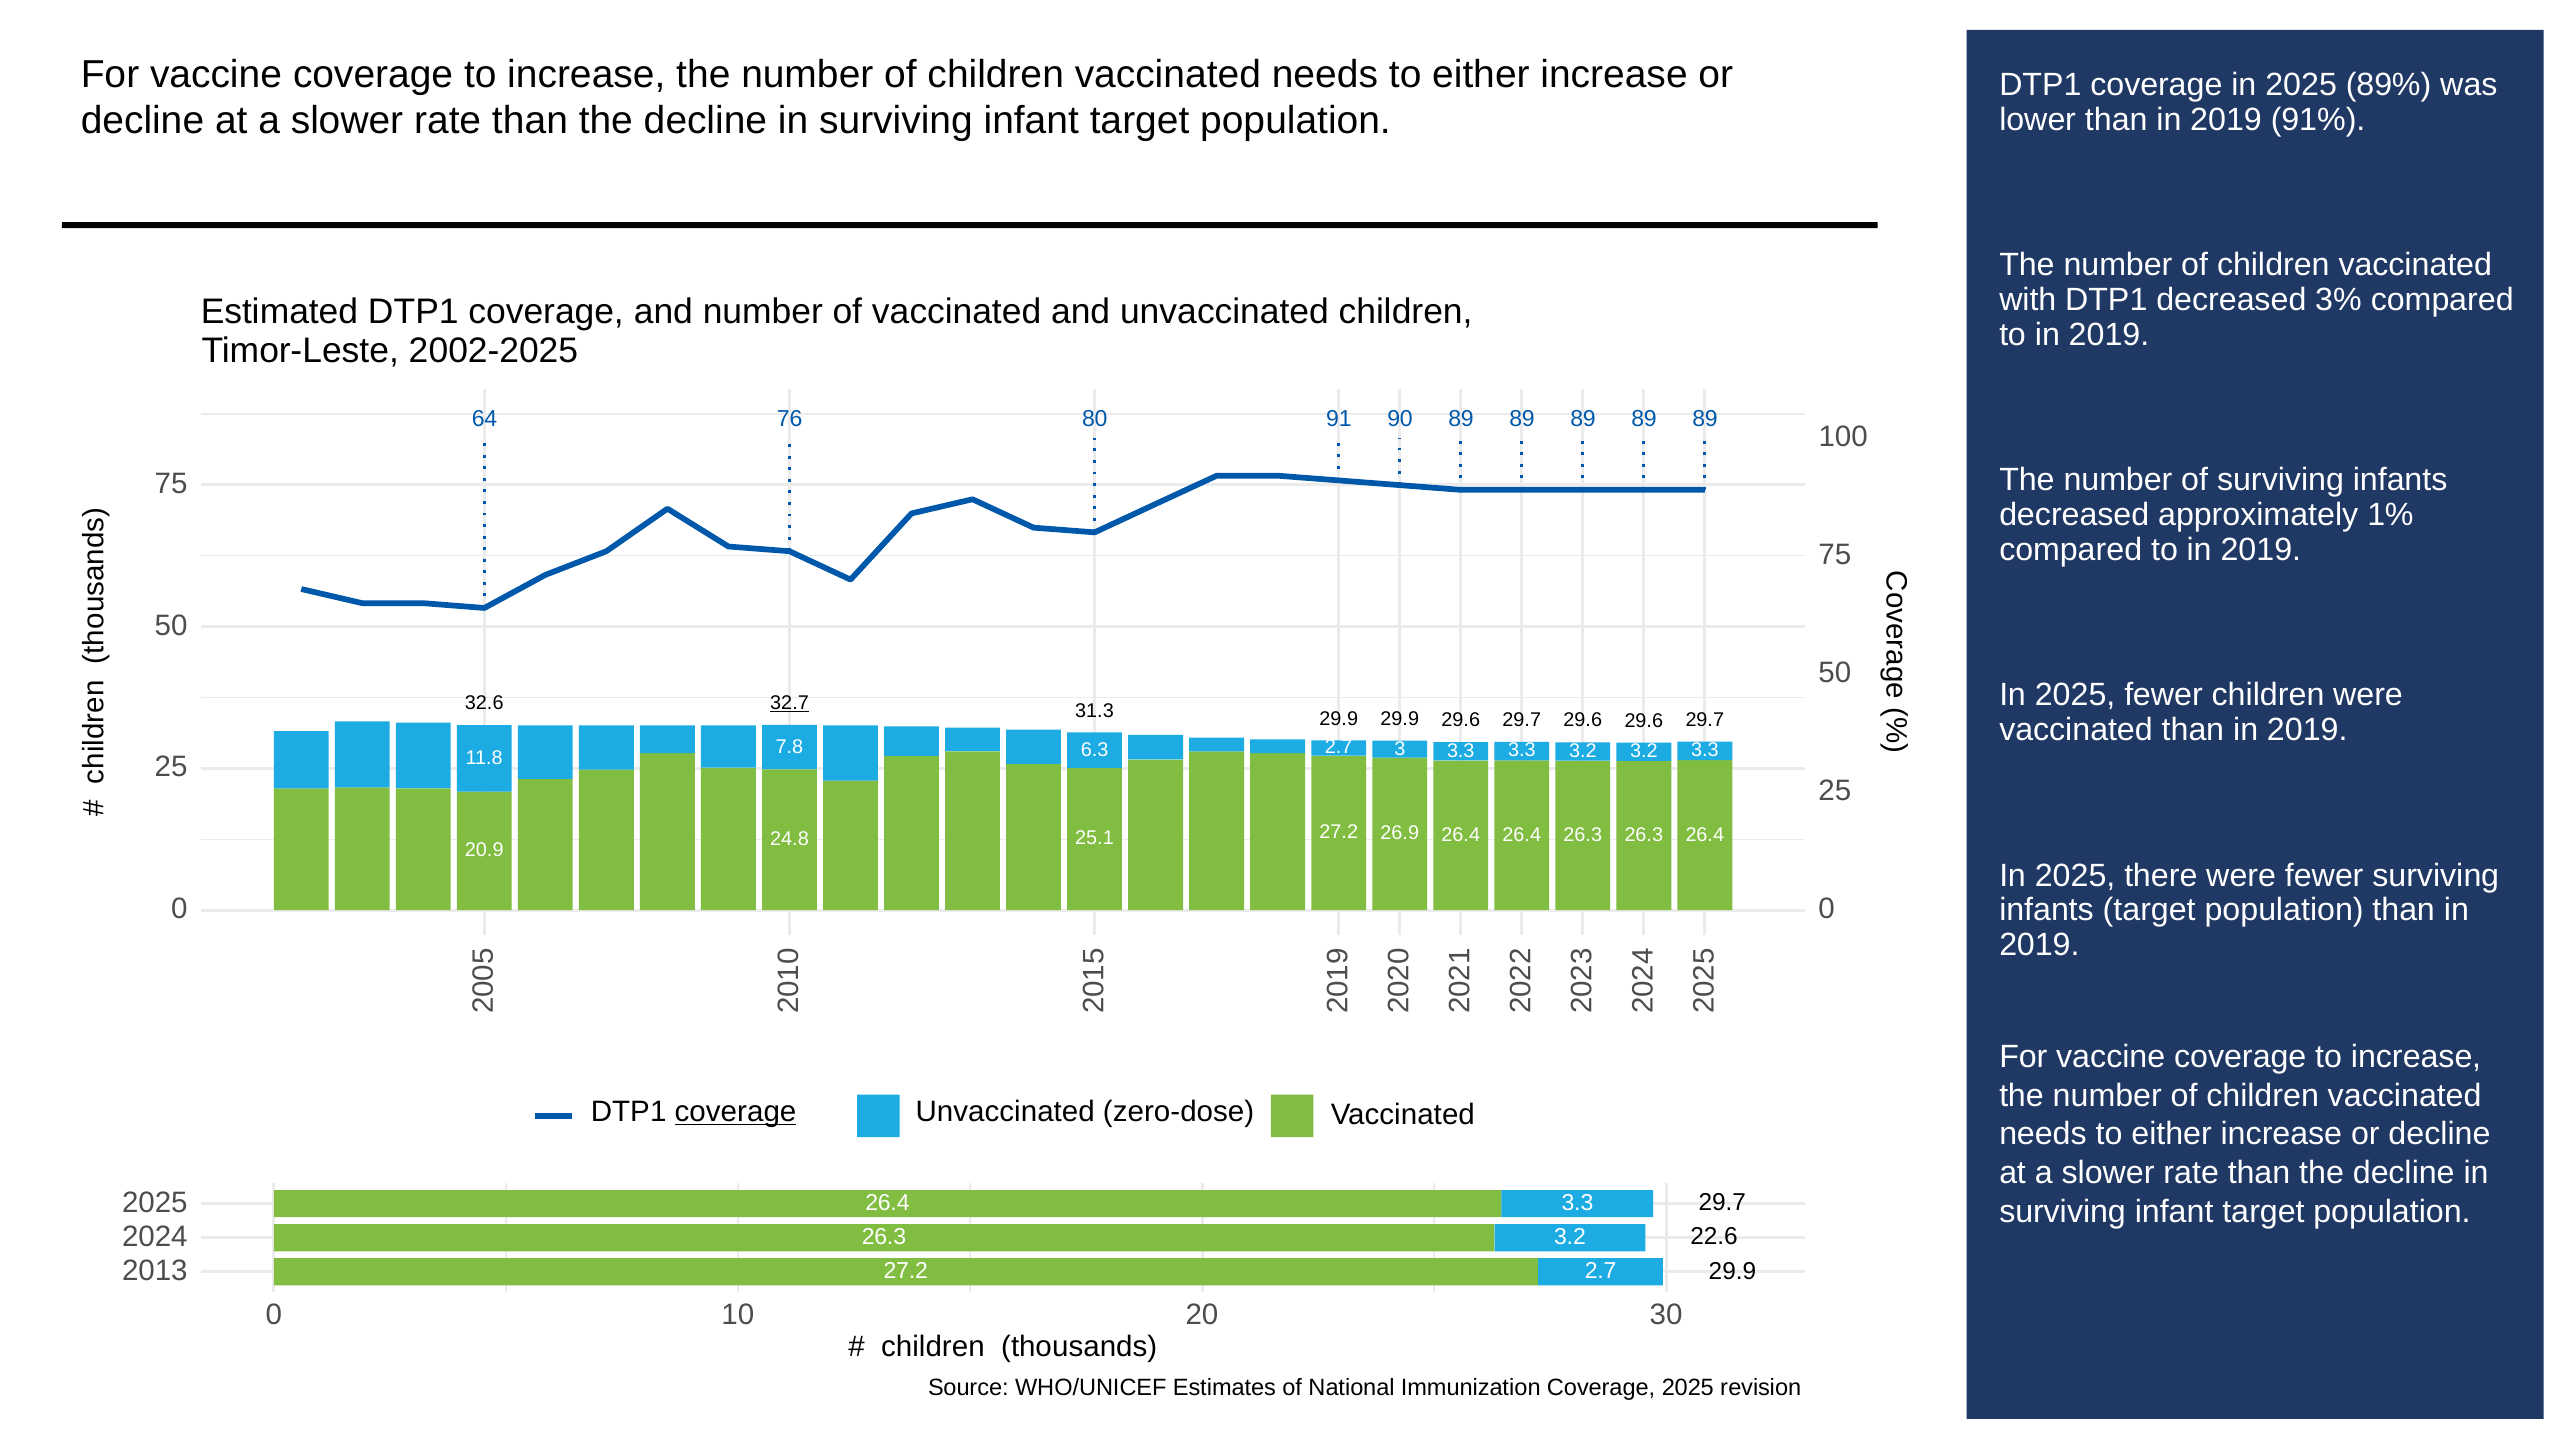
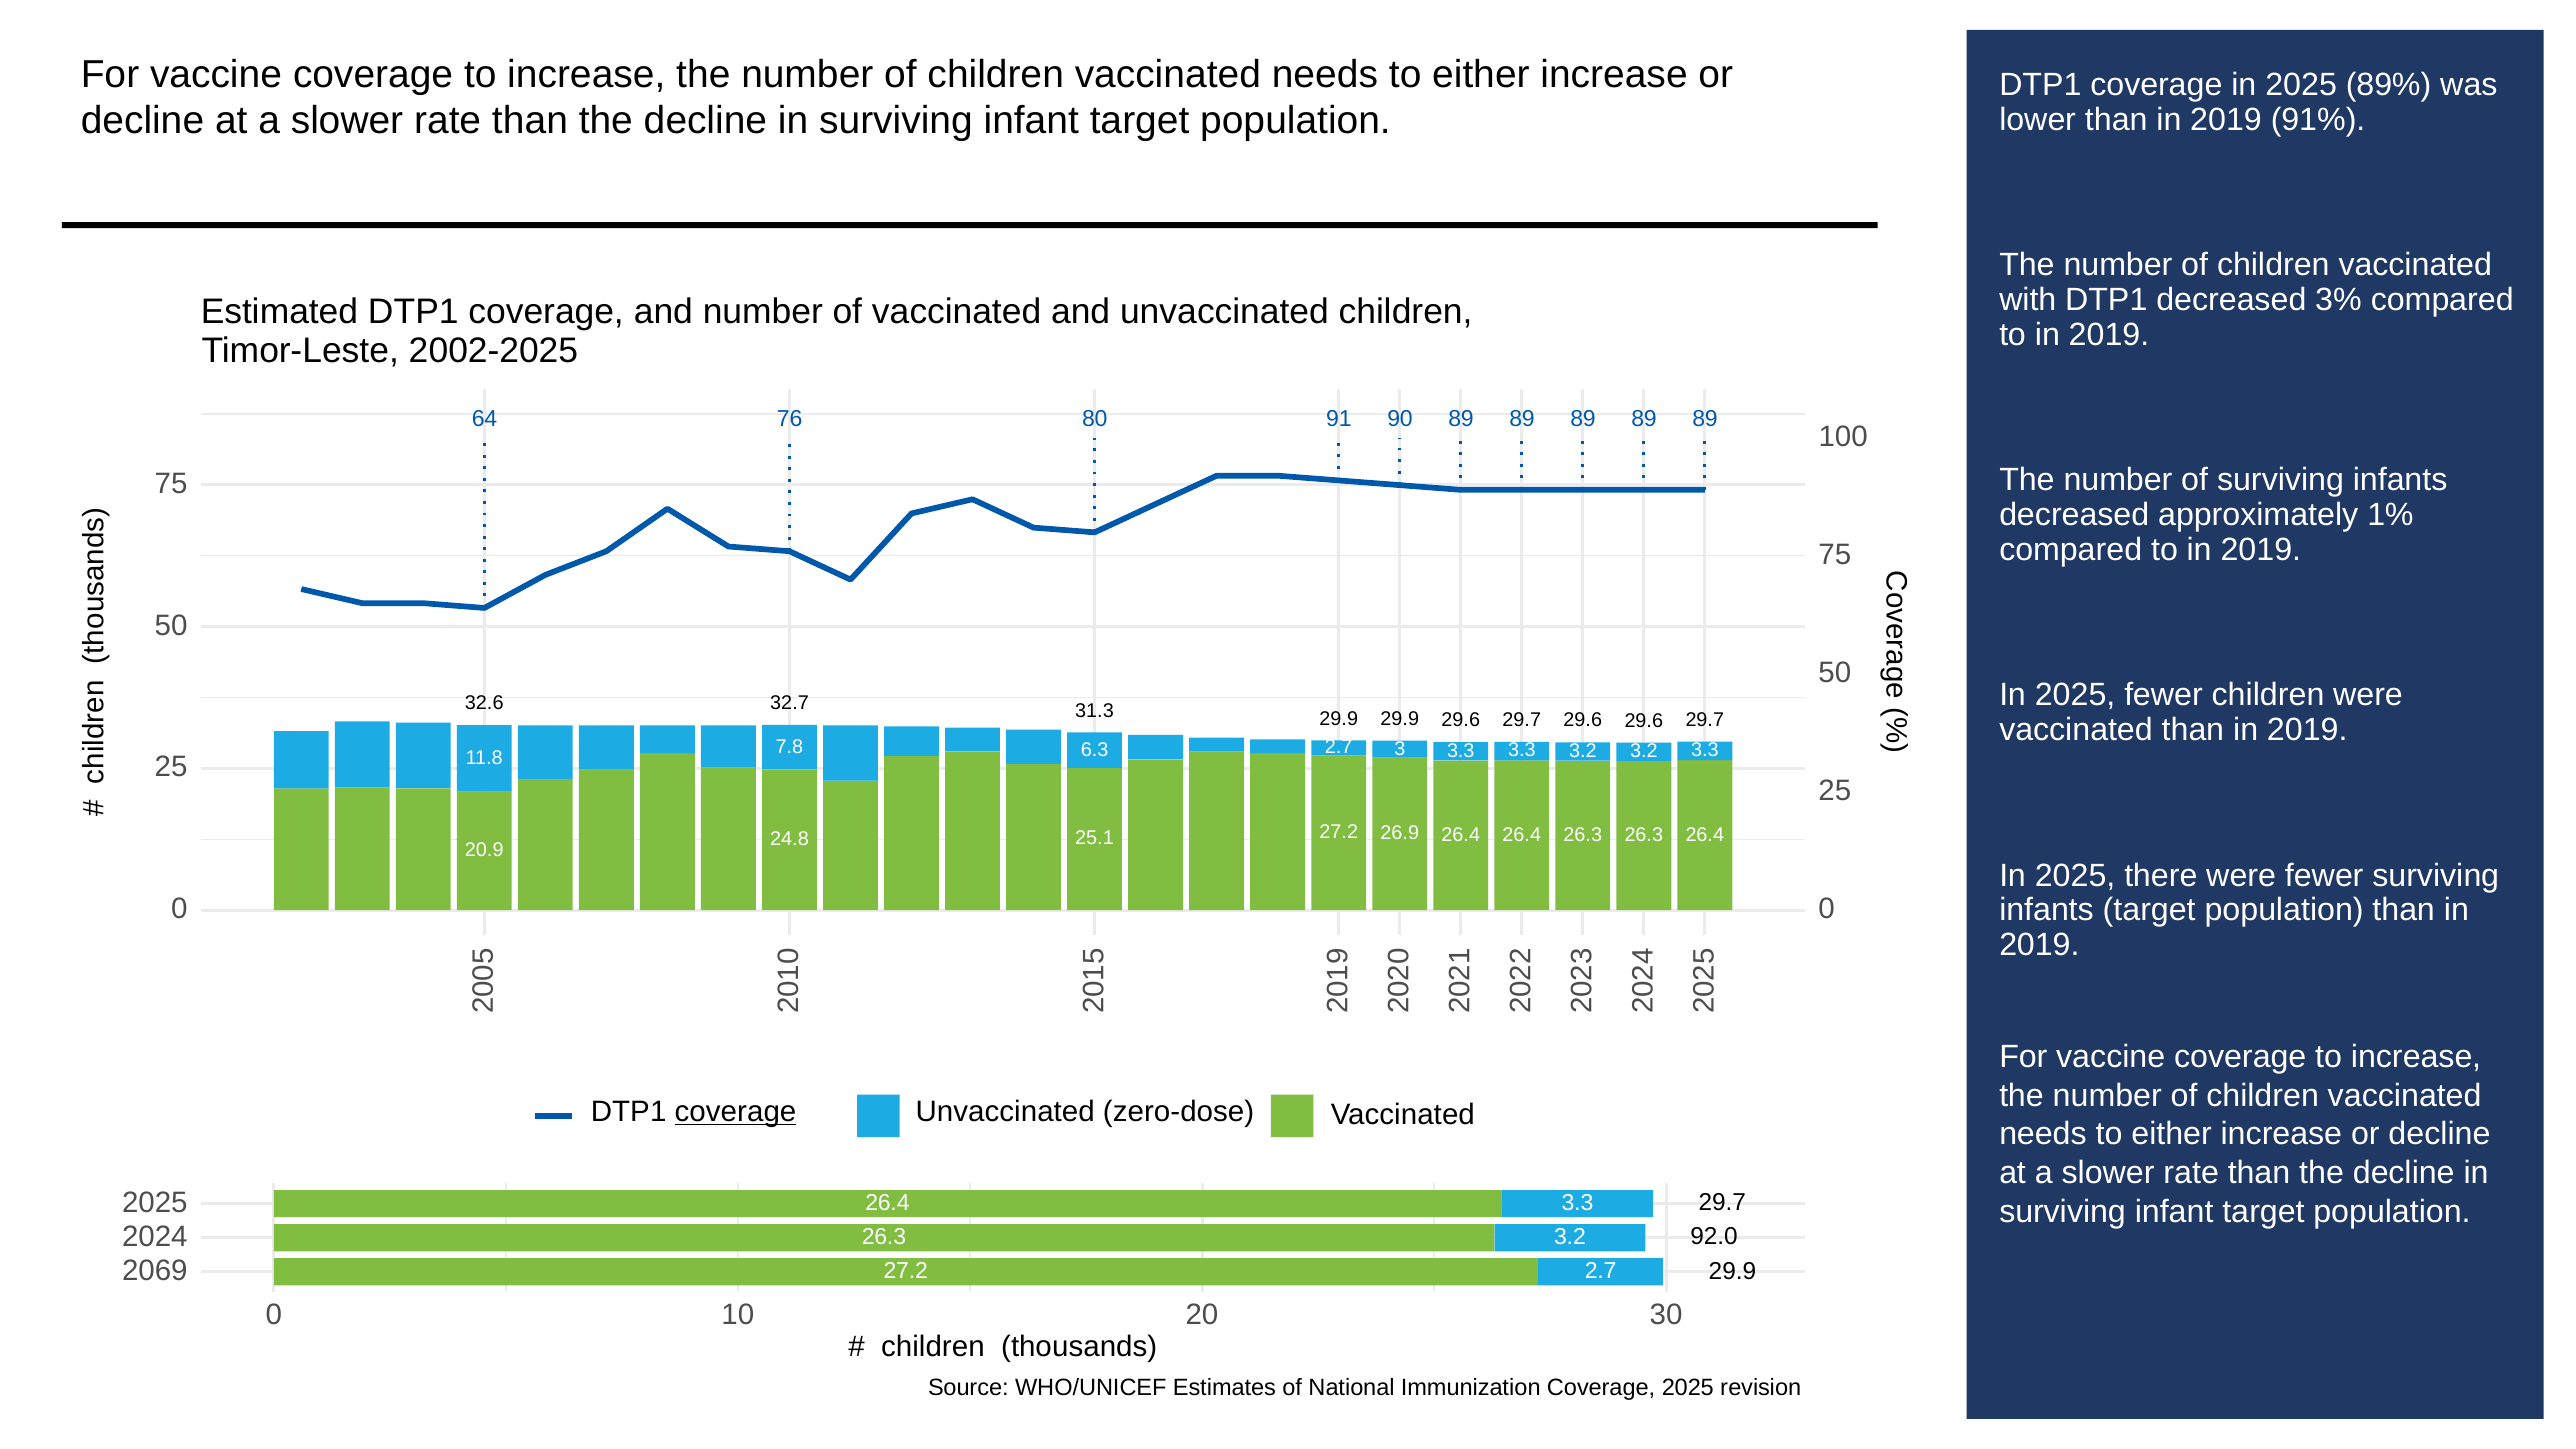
32.7 underline: present -> none
22.6: 22.6 -> 92.0
2013: 2013 -> 2069
